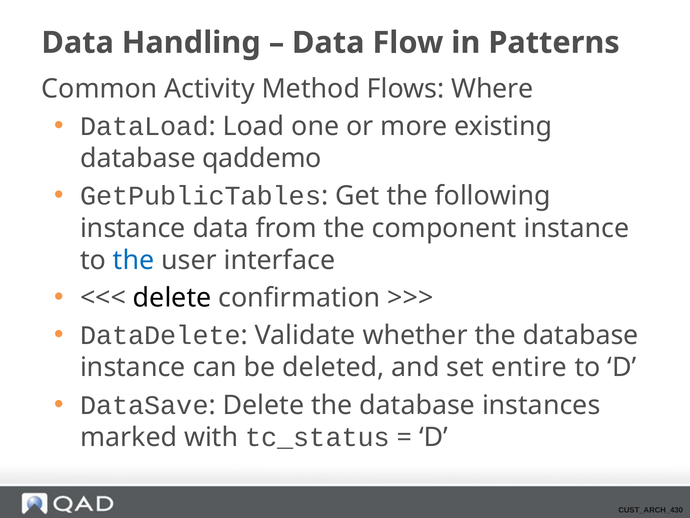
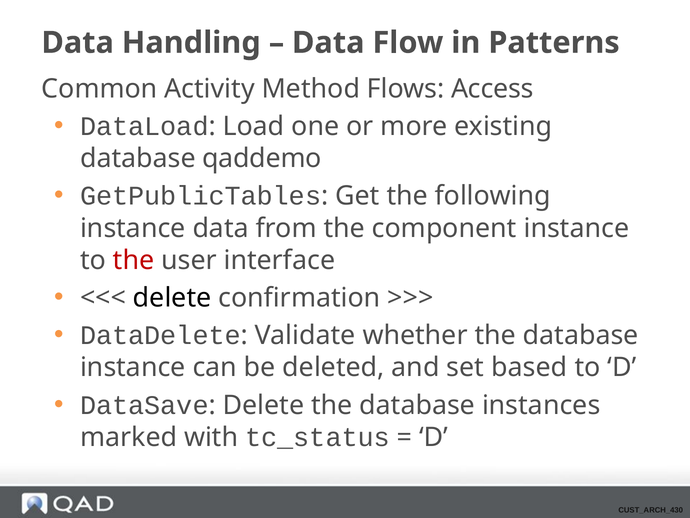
Where: Where -> Access
the at (134, 260) colour: blue -> red
entire: entire -> based
